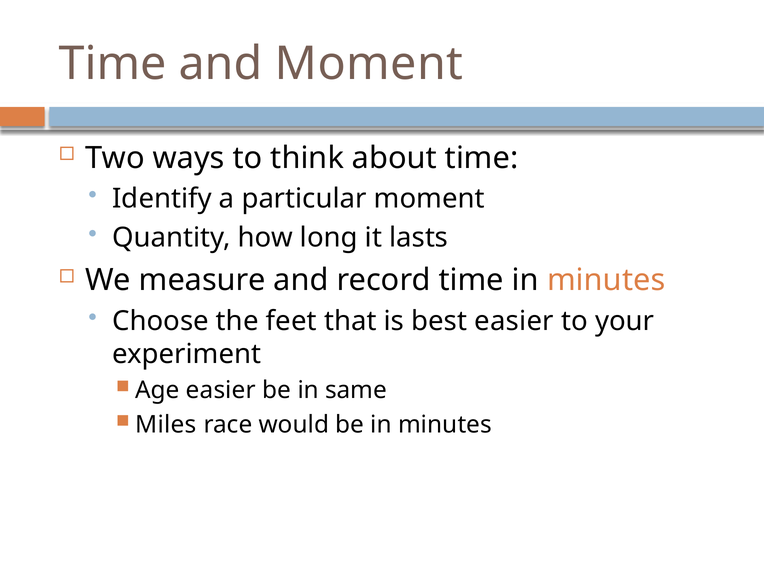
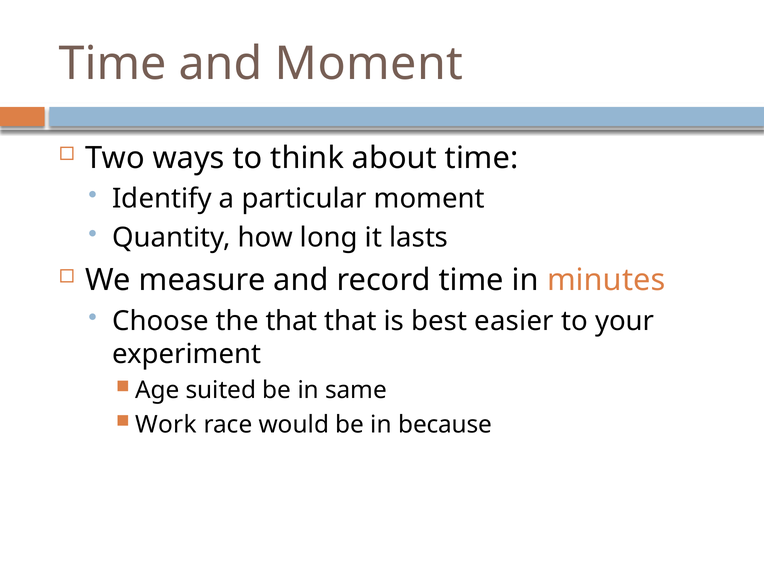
the feet: feet -> that
Age easier: easier -> suited
Miles: Miles -> Work
be in minutes: minutes -> because
